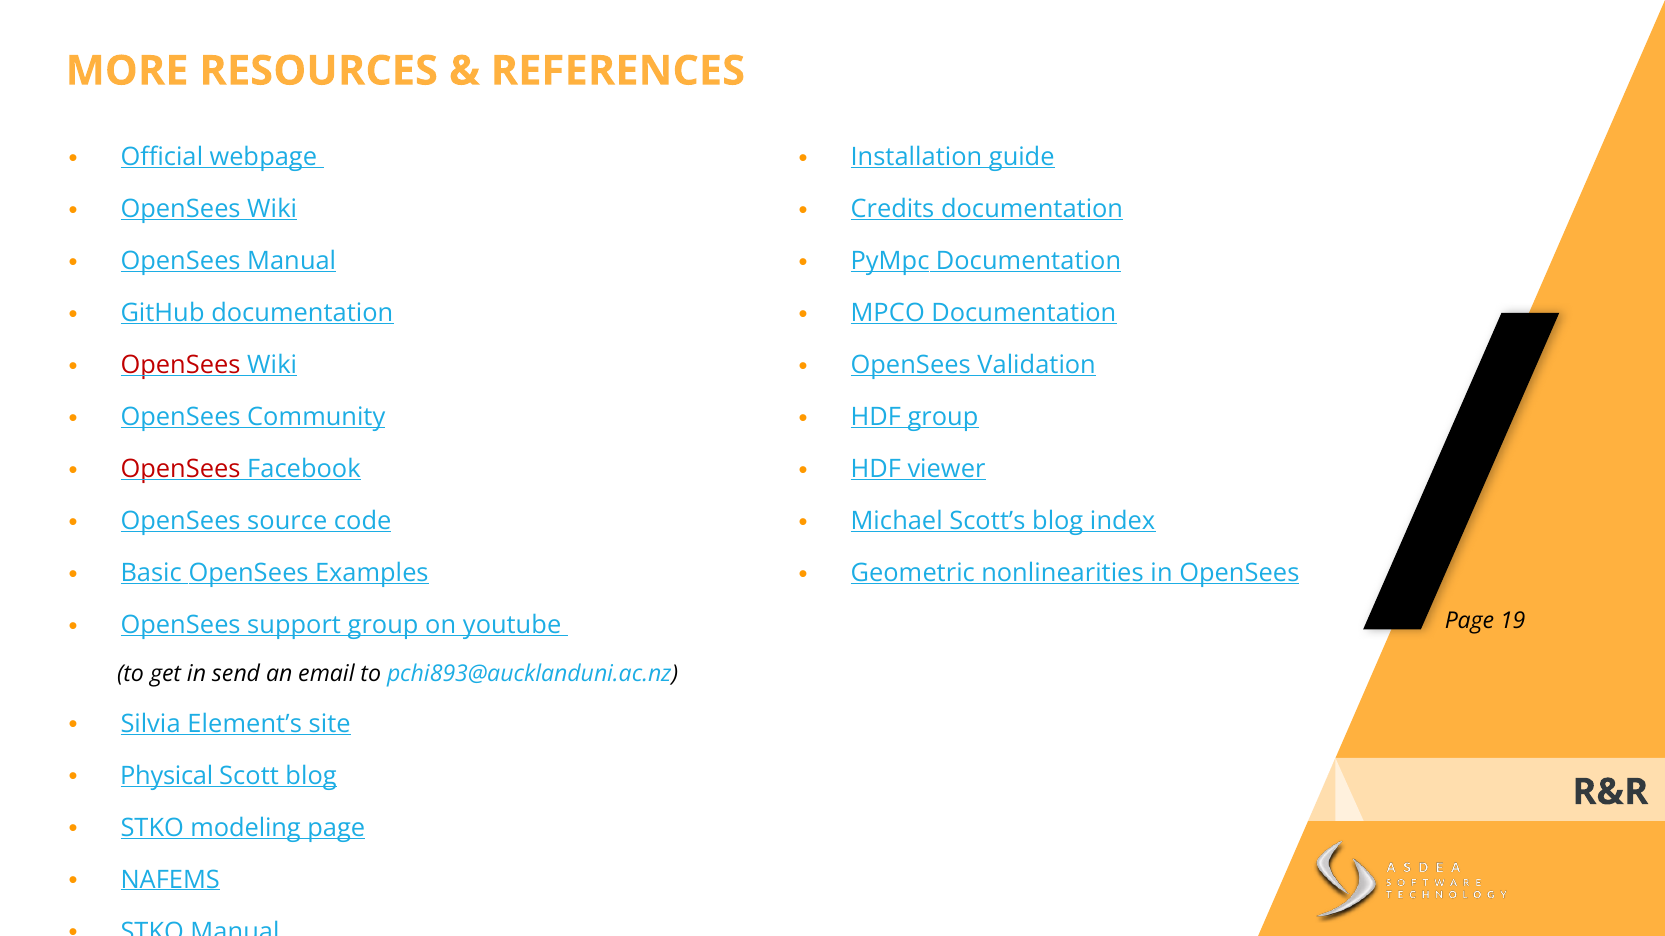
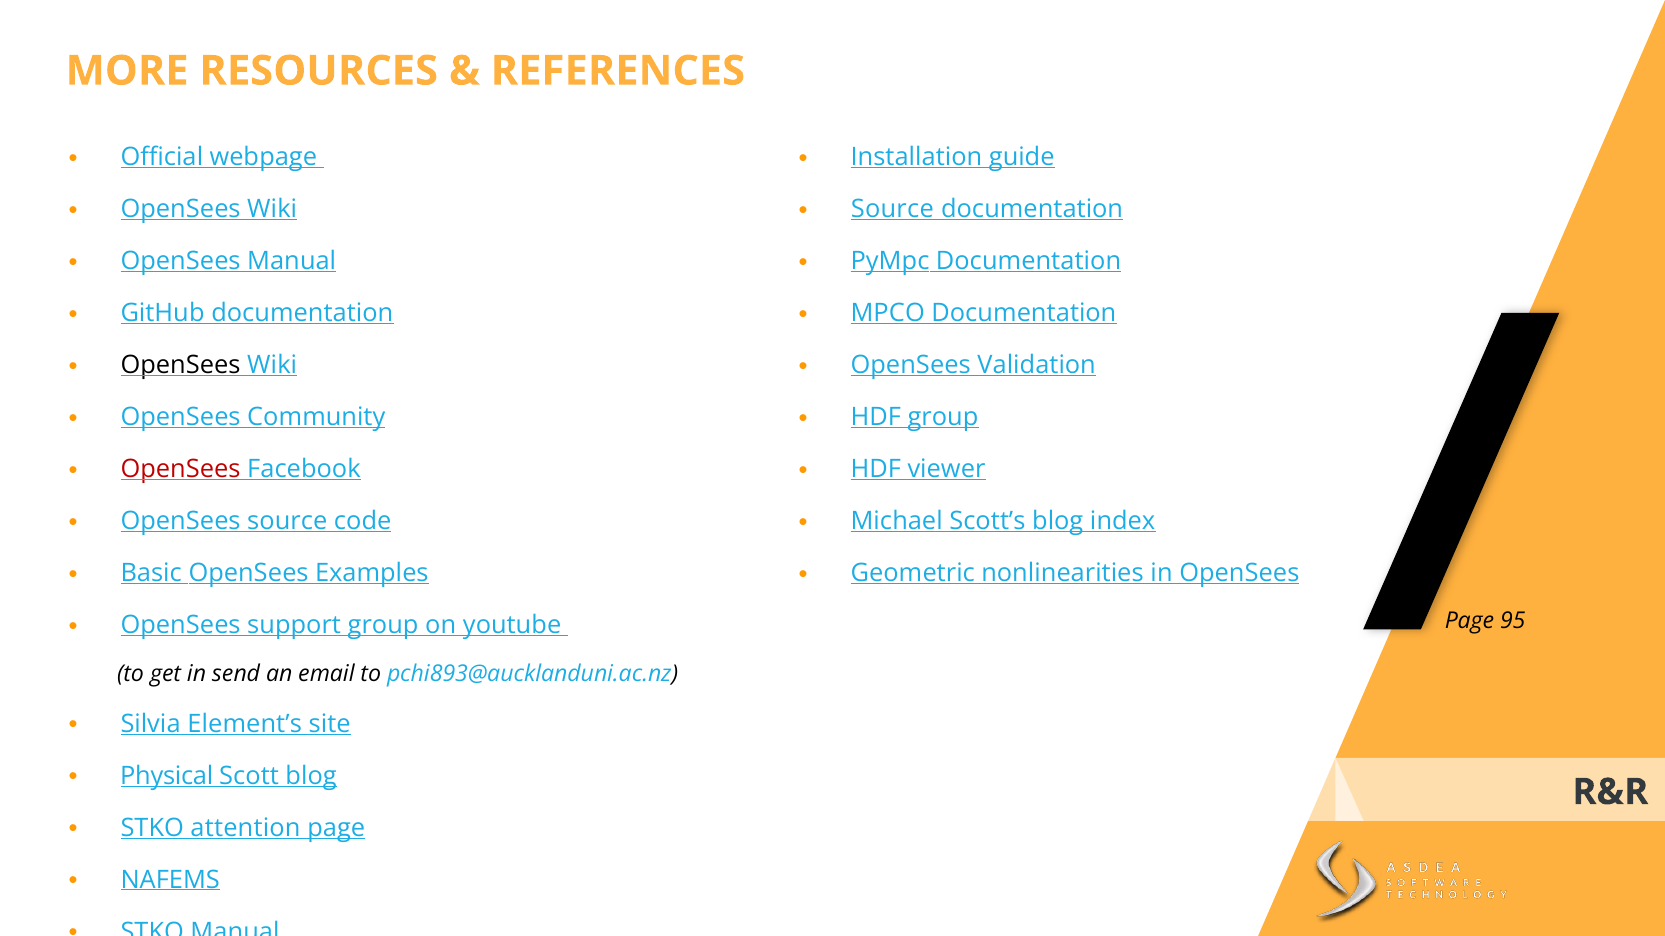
Credits at (892, 210): Credits -> Source
OpenSees at (181, 366) colour: red -> black
19: 19 -> 95
modeling: modeling -> attention
